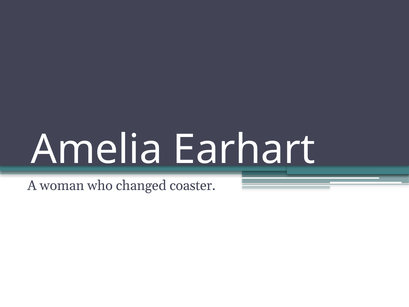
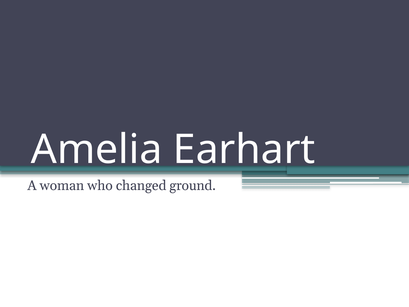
coaster: coaster -> ground
